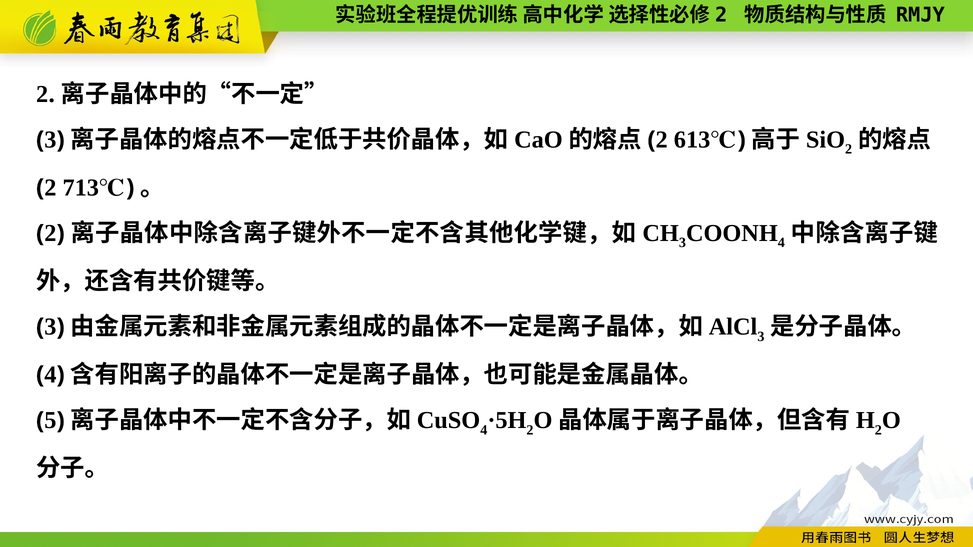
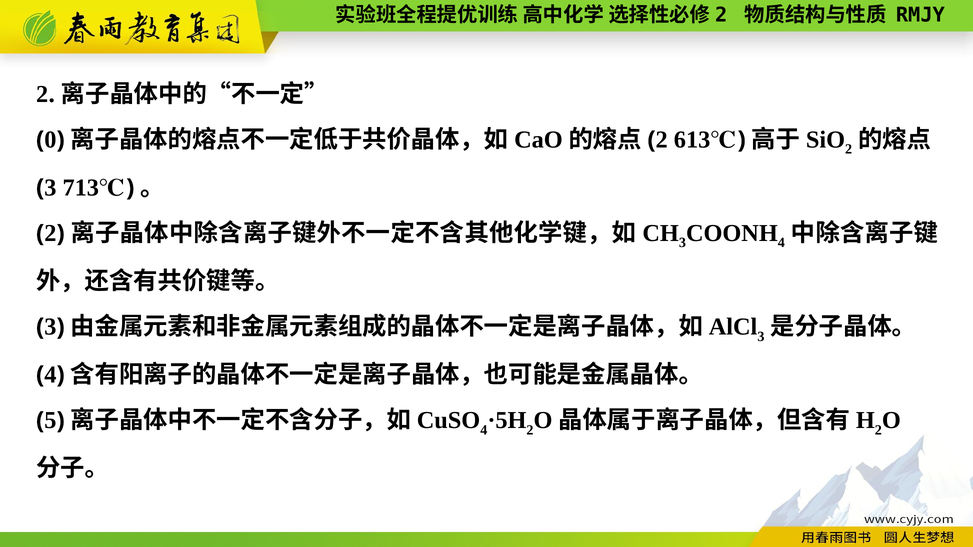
3 at (50, 140): 3 -> 0
2 at (50, 188): 2 -> 3
